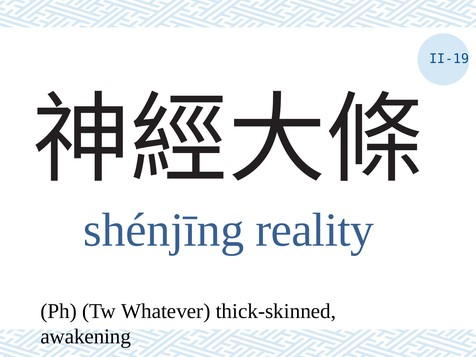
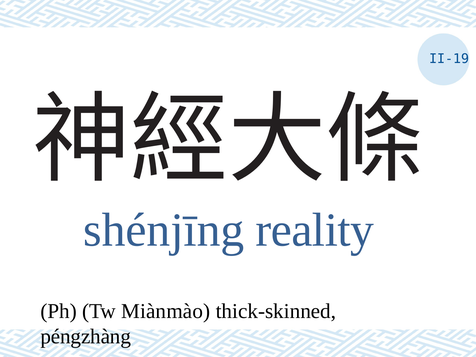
Whatever: Whatever -> Miànmào
awakening: awakening -> péngzhàng
